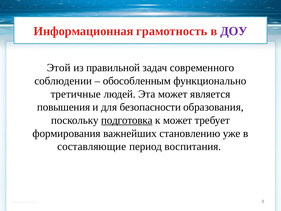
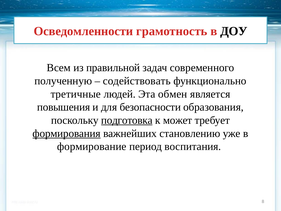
Информационная: Информационная -> Осведомленности
ДОУ colour: purple -> black
Этой: Этой -> Всем
соблюдении: соблюдении -> полученную
обособленным: обособленным -> содействовать
Эта может: может -> обмен
формирования underline: none -> present
составляющие: составляющие -> формирование
